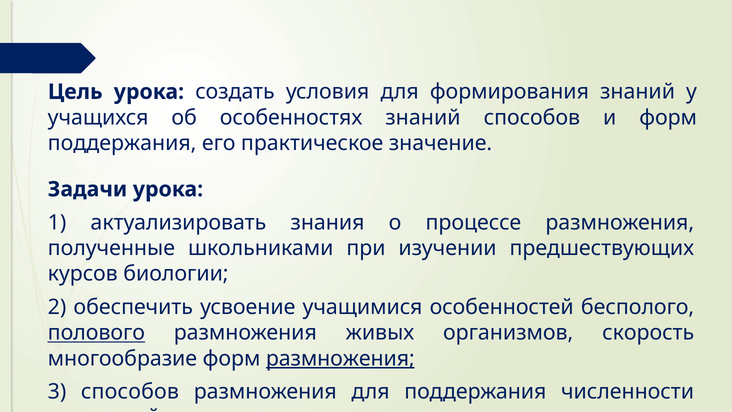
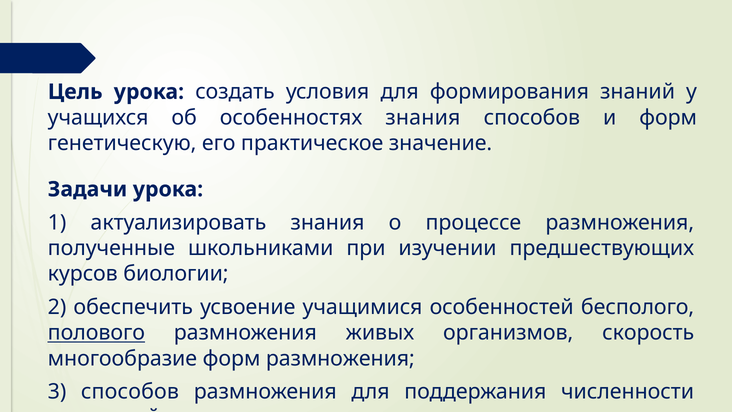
особенностях знаний: знаний -> знания
поддержания at (122, 143): поддержания -> генетическую
размножения at (340, 358) underline: present -> none
